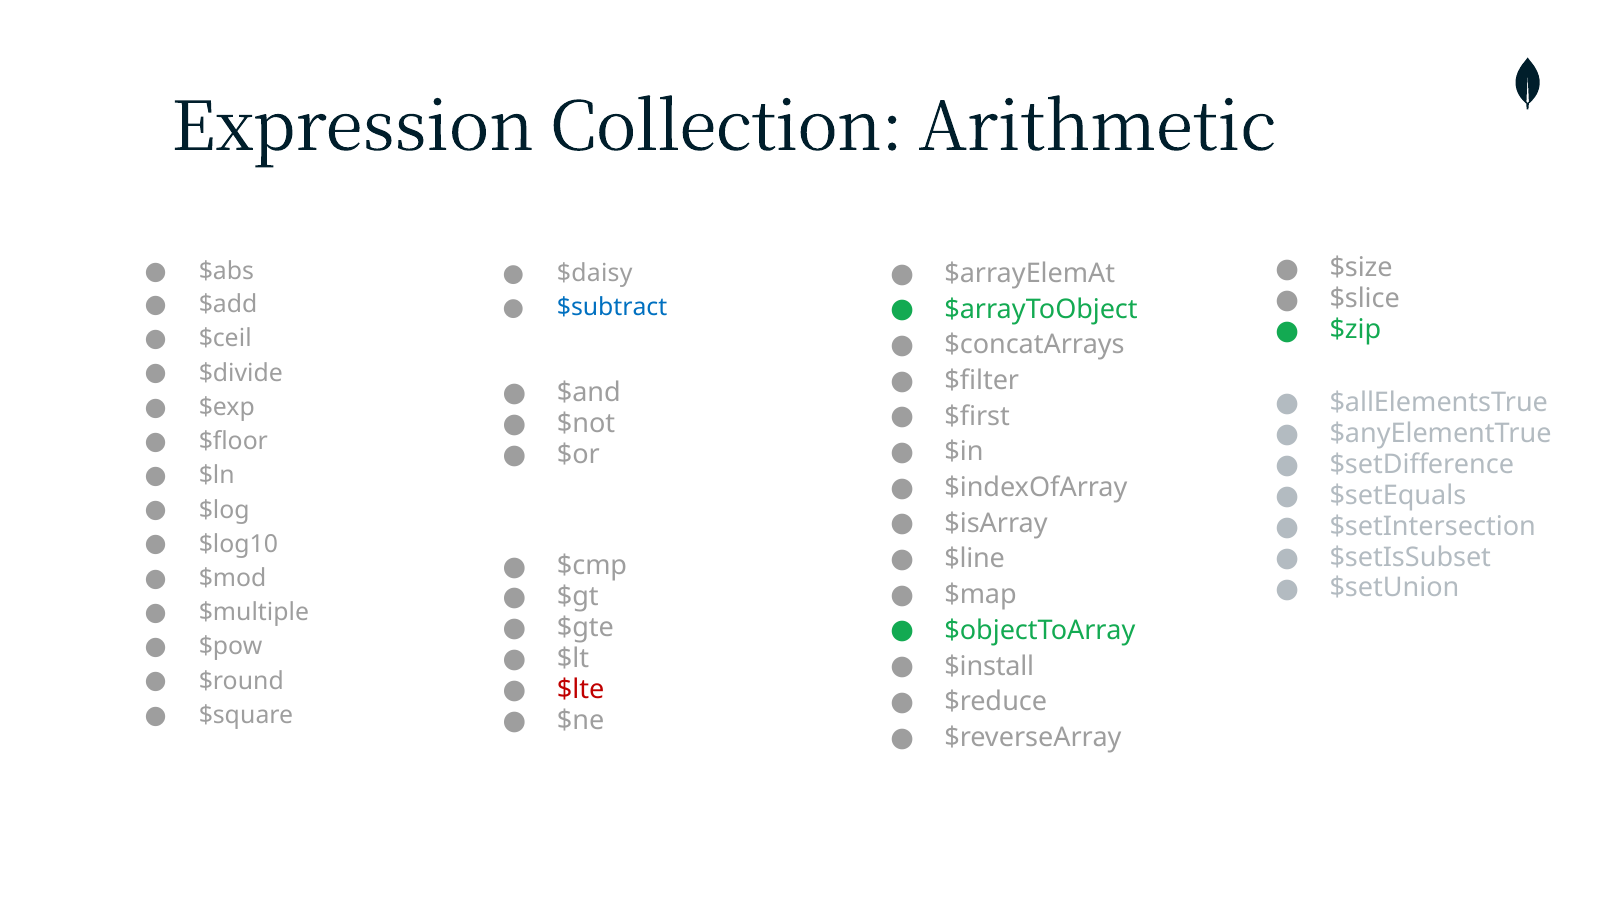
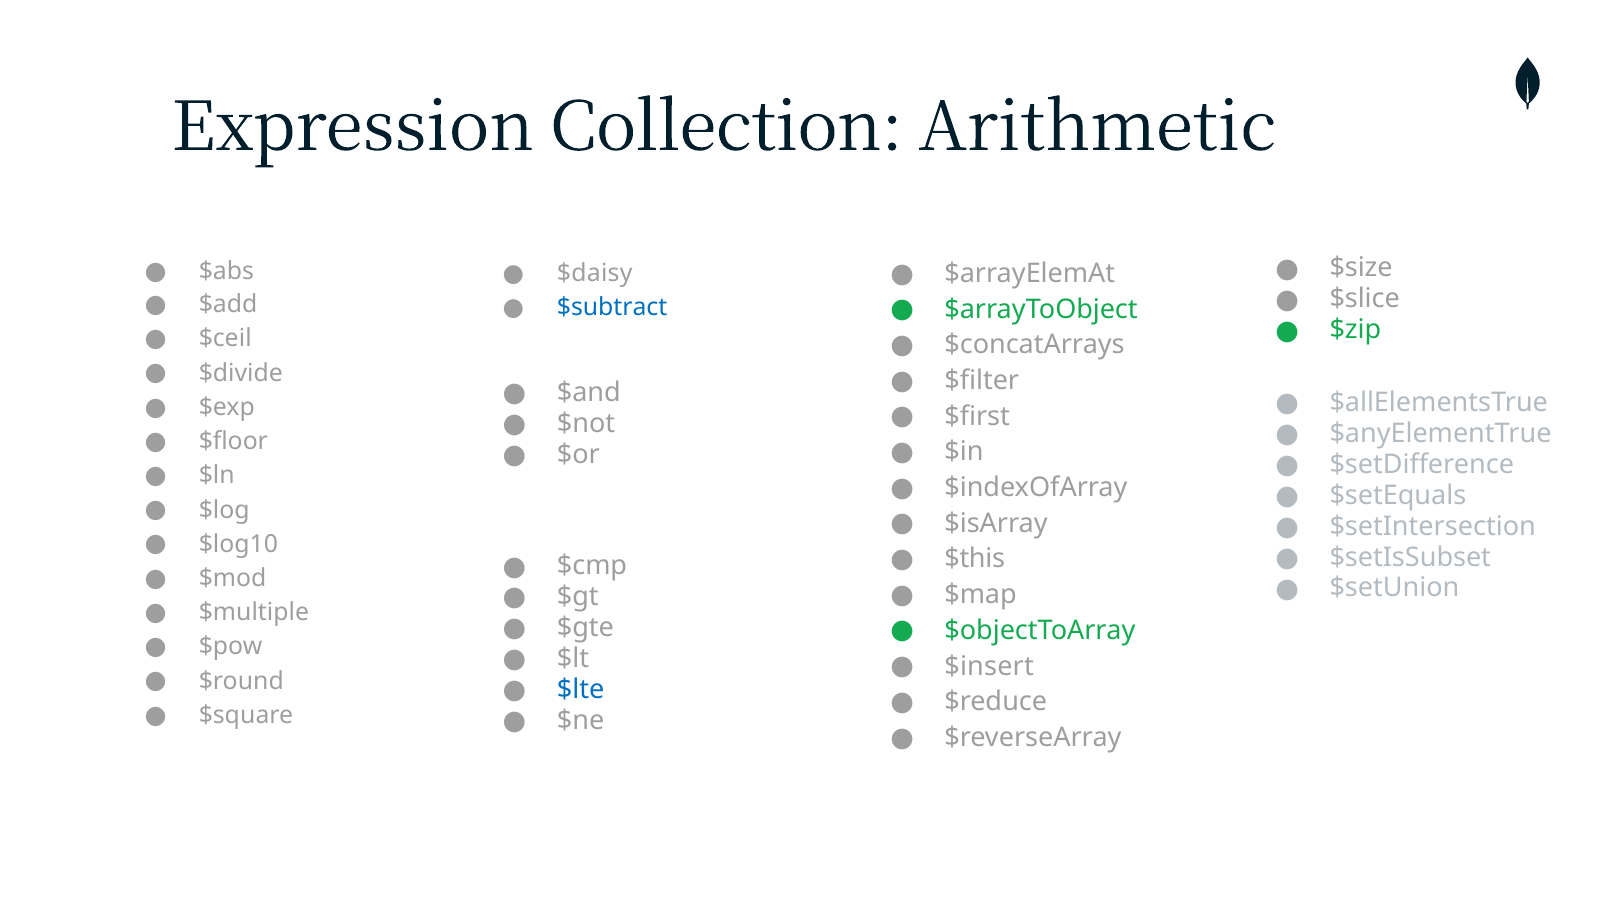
$line: $line -> $this
$install: $install -> $insert
$lte colour: red -> blue
